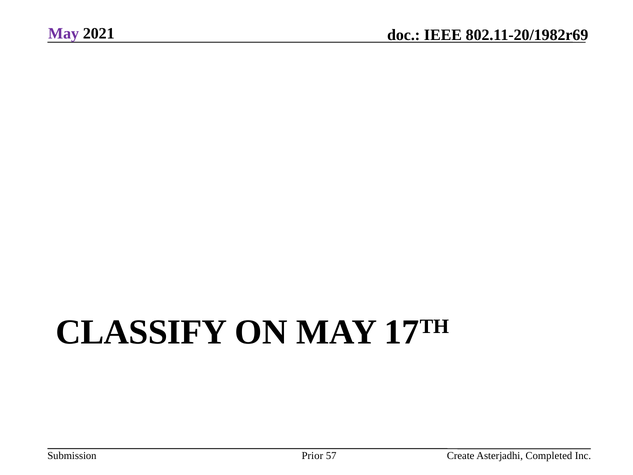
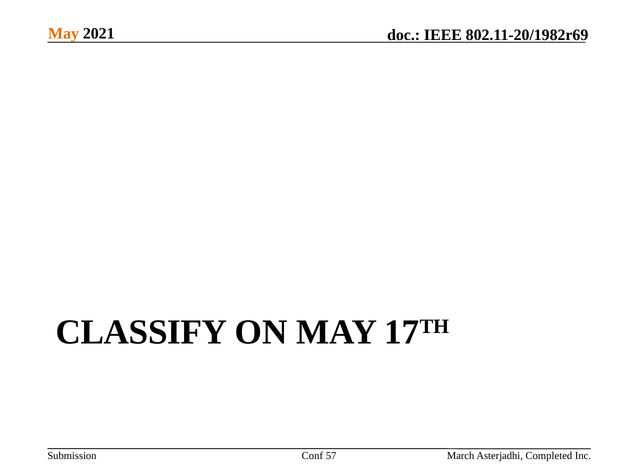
May at (64, 34) colour: purple -> orange
Prior: Prior -> Conf
Create: Create -> March
